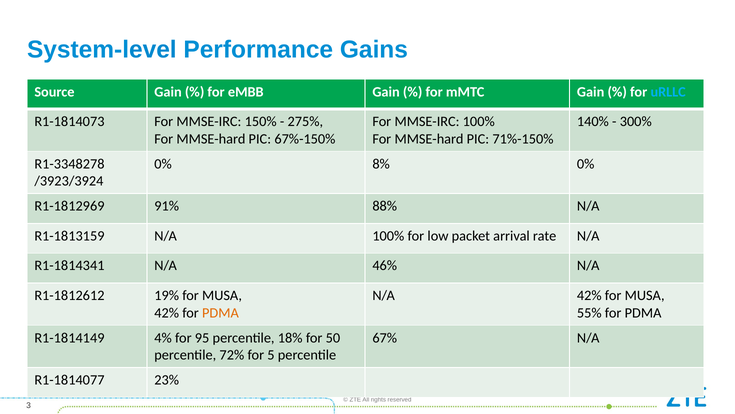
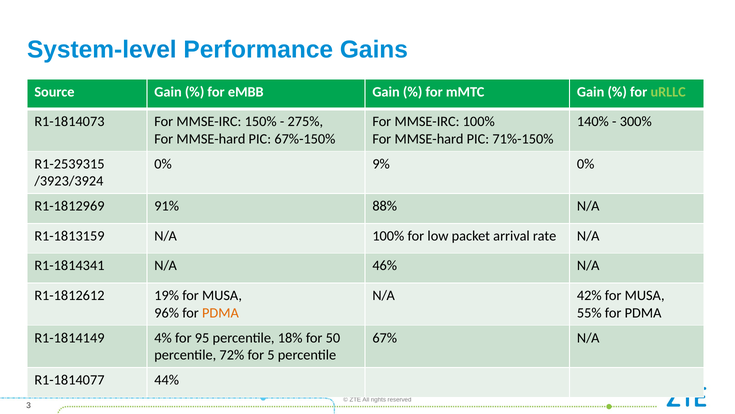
uRLLC colour: light blue -> light green
R1-3348278: R1-3348278 -> R1-2539315
8%: 8% -> 9%
42% at (167, 313): 42% -> 96%
23%: 23% -> 44%
